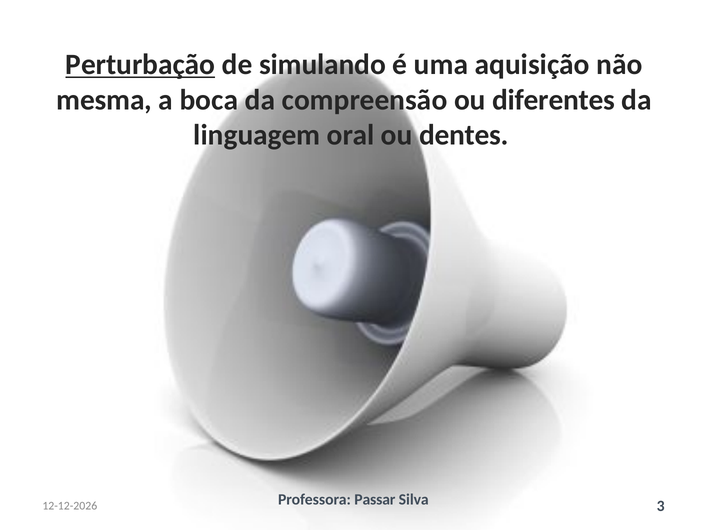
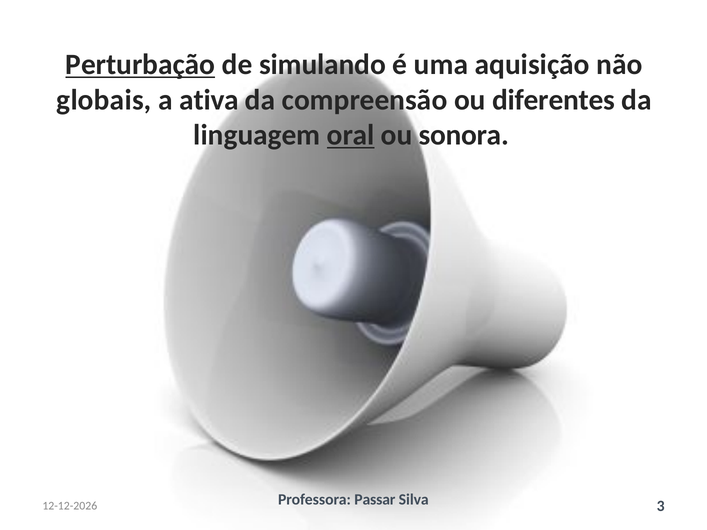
mesma: mesma -> globais
boca: boca -> ativa
oral underline: none -> present
dentes: dentes -> sonora
